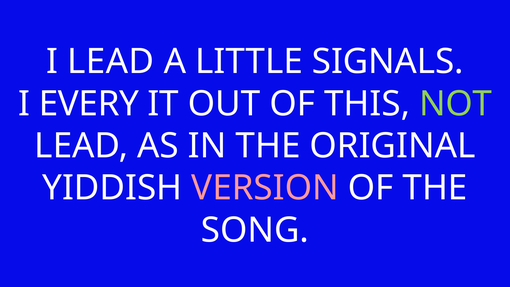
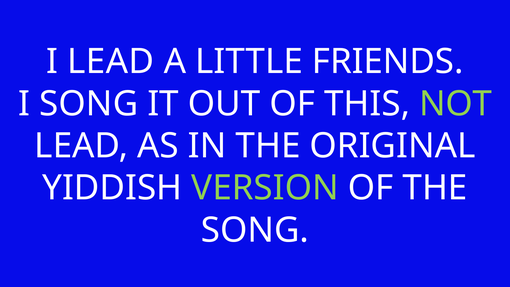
SIGNALS: SIGNALS -> FRIENDS
I EVERY: EVERY -> SONG
VERSION colour: pink -> light green
